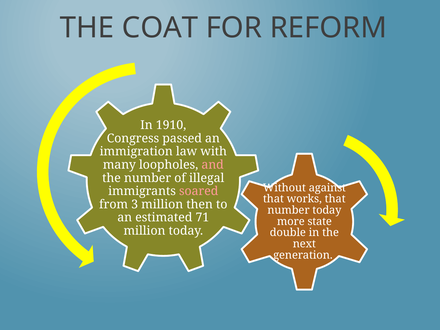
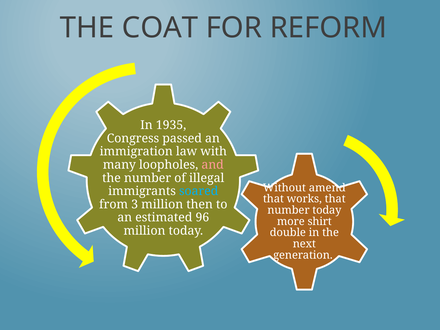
1910: 1910 -> 1935
against: against -> amend
soared colour: pink -> light blue
71: 71 -> 96
state: state -> shirt
